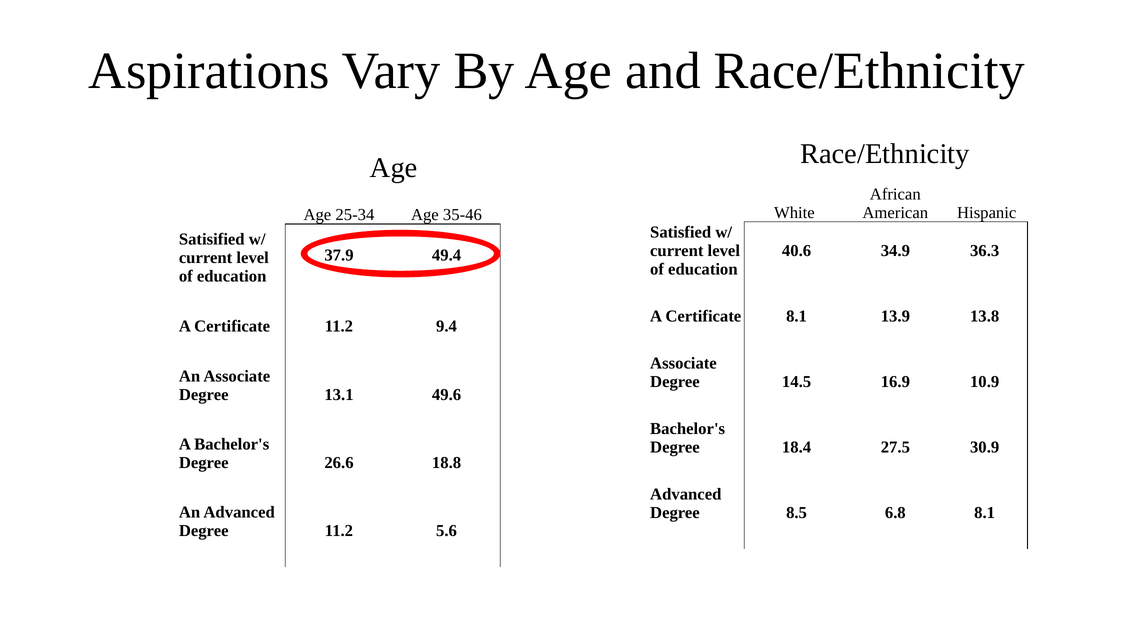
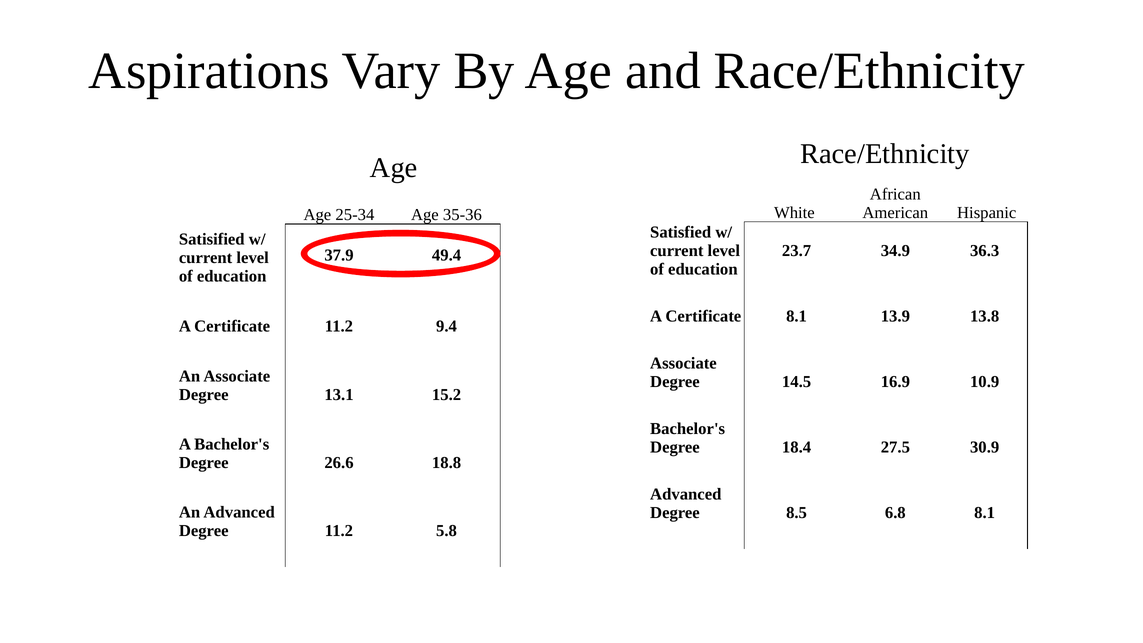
35-46: 35-46 -> 35-36
40.6: 40.6 -> 23.7
49.6: 49.6 -> 15.2
5.6: 5.6 -> 5.8
